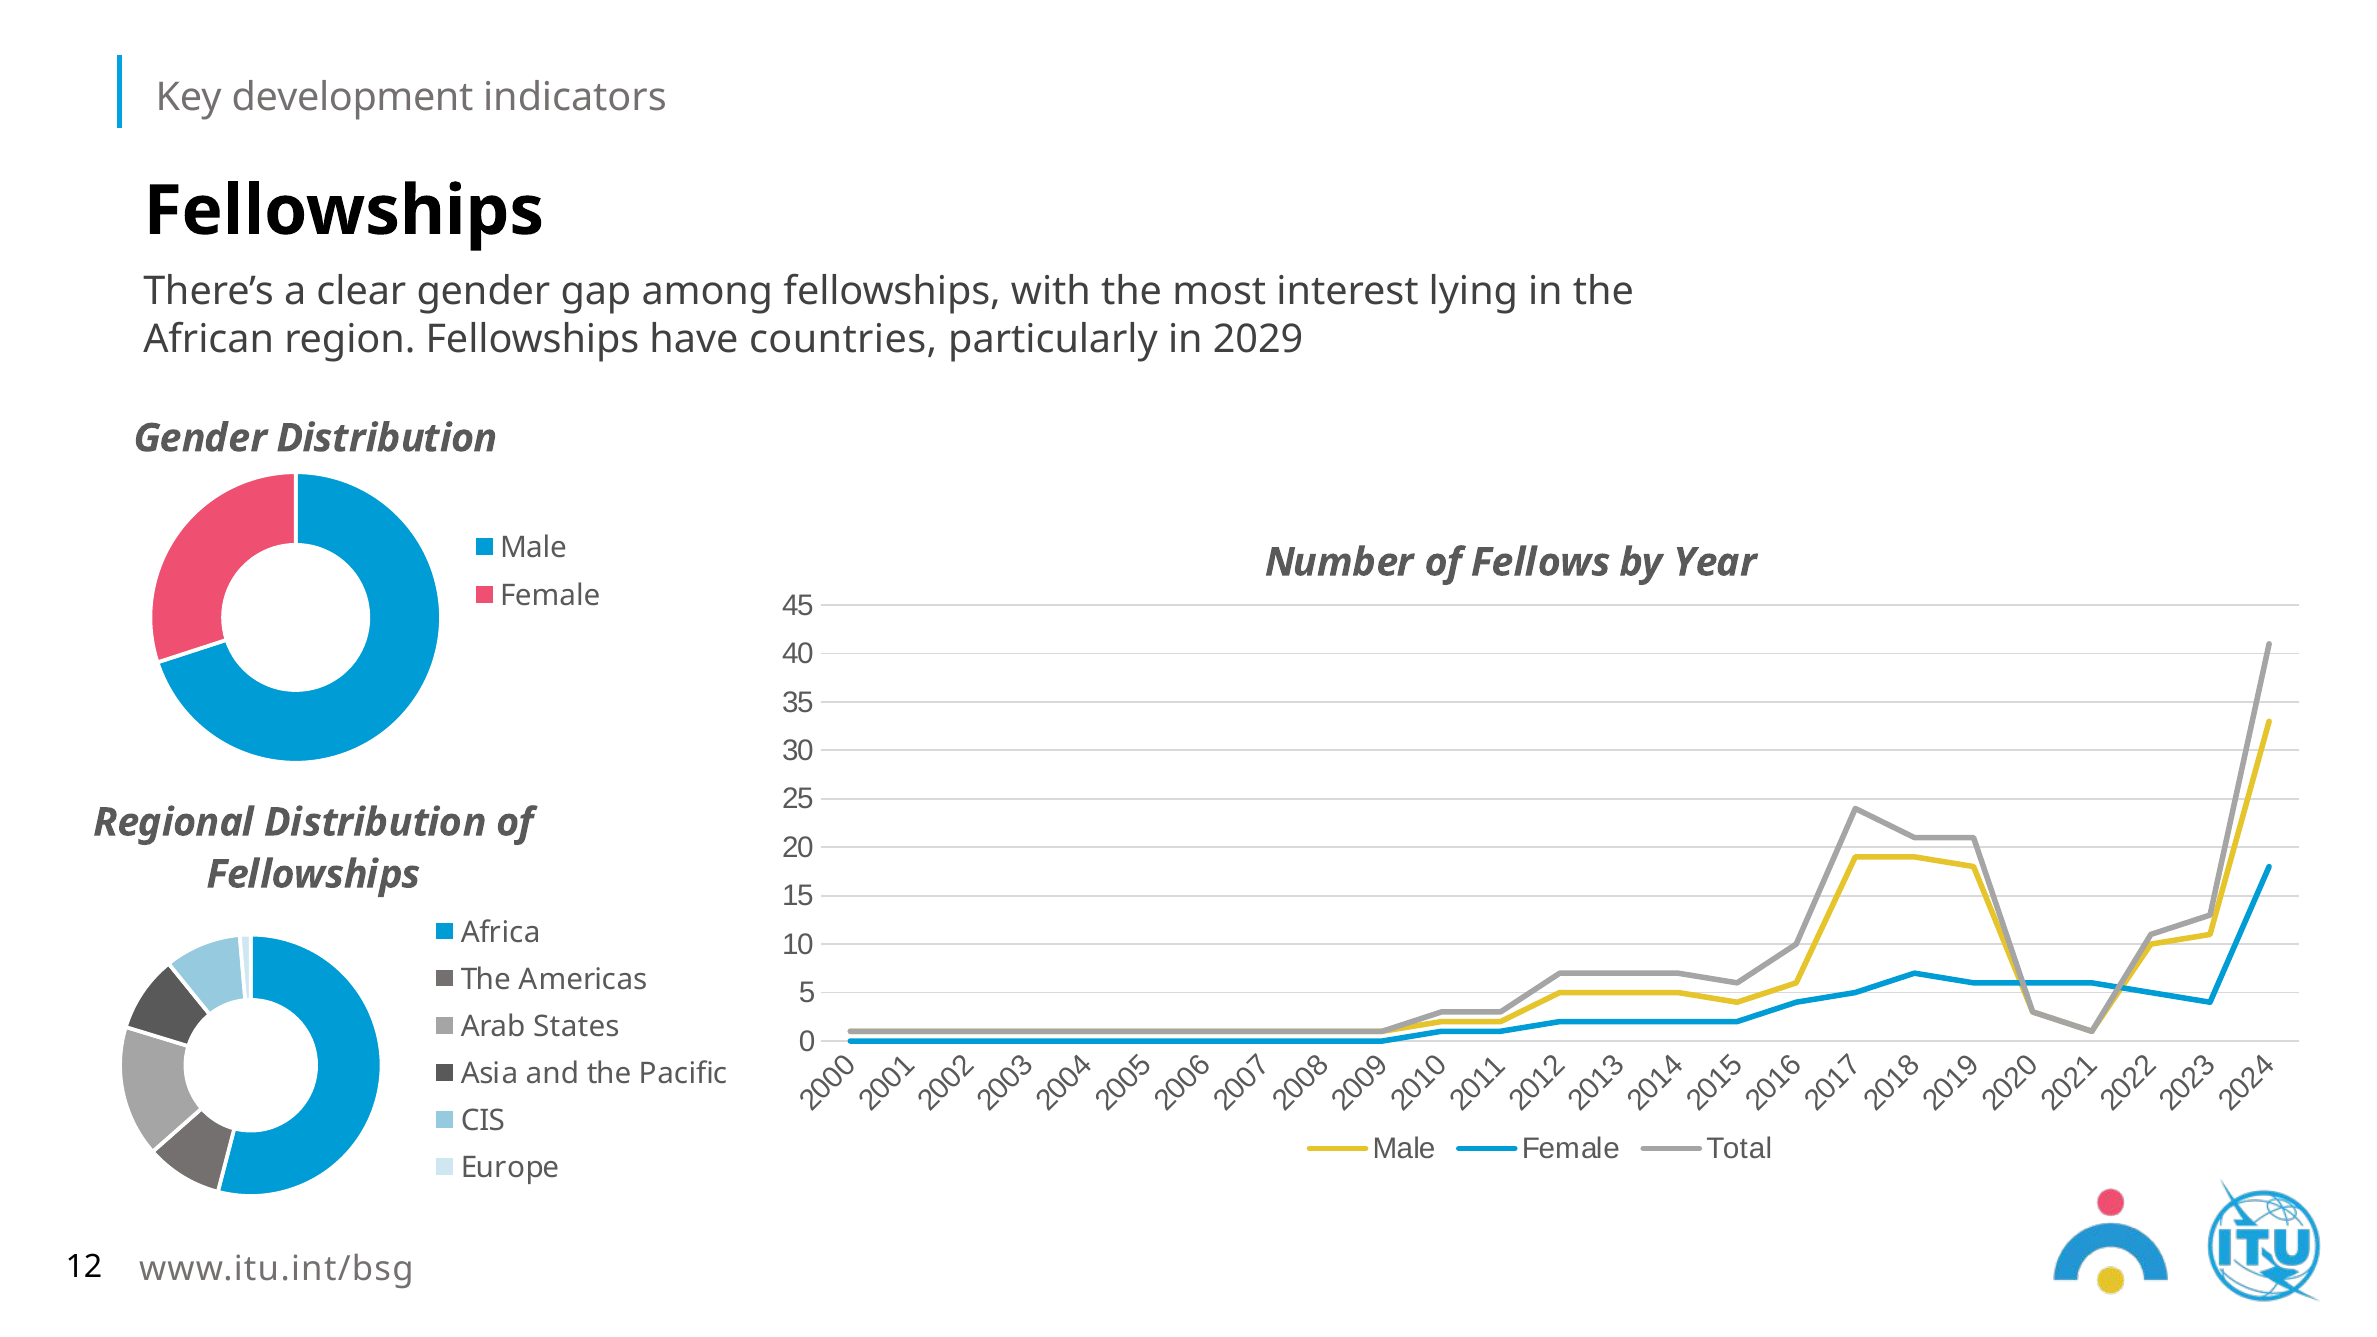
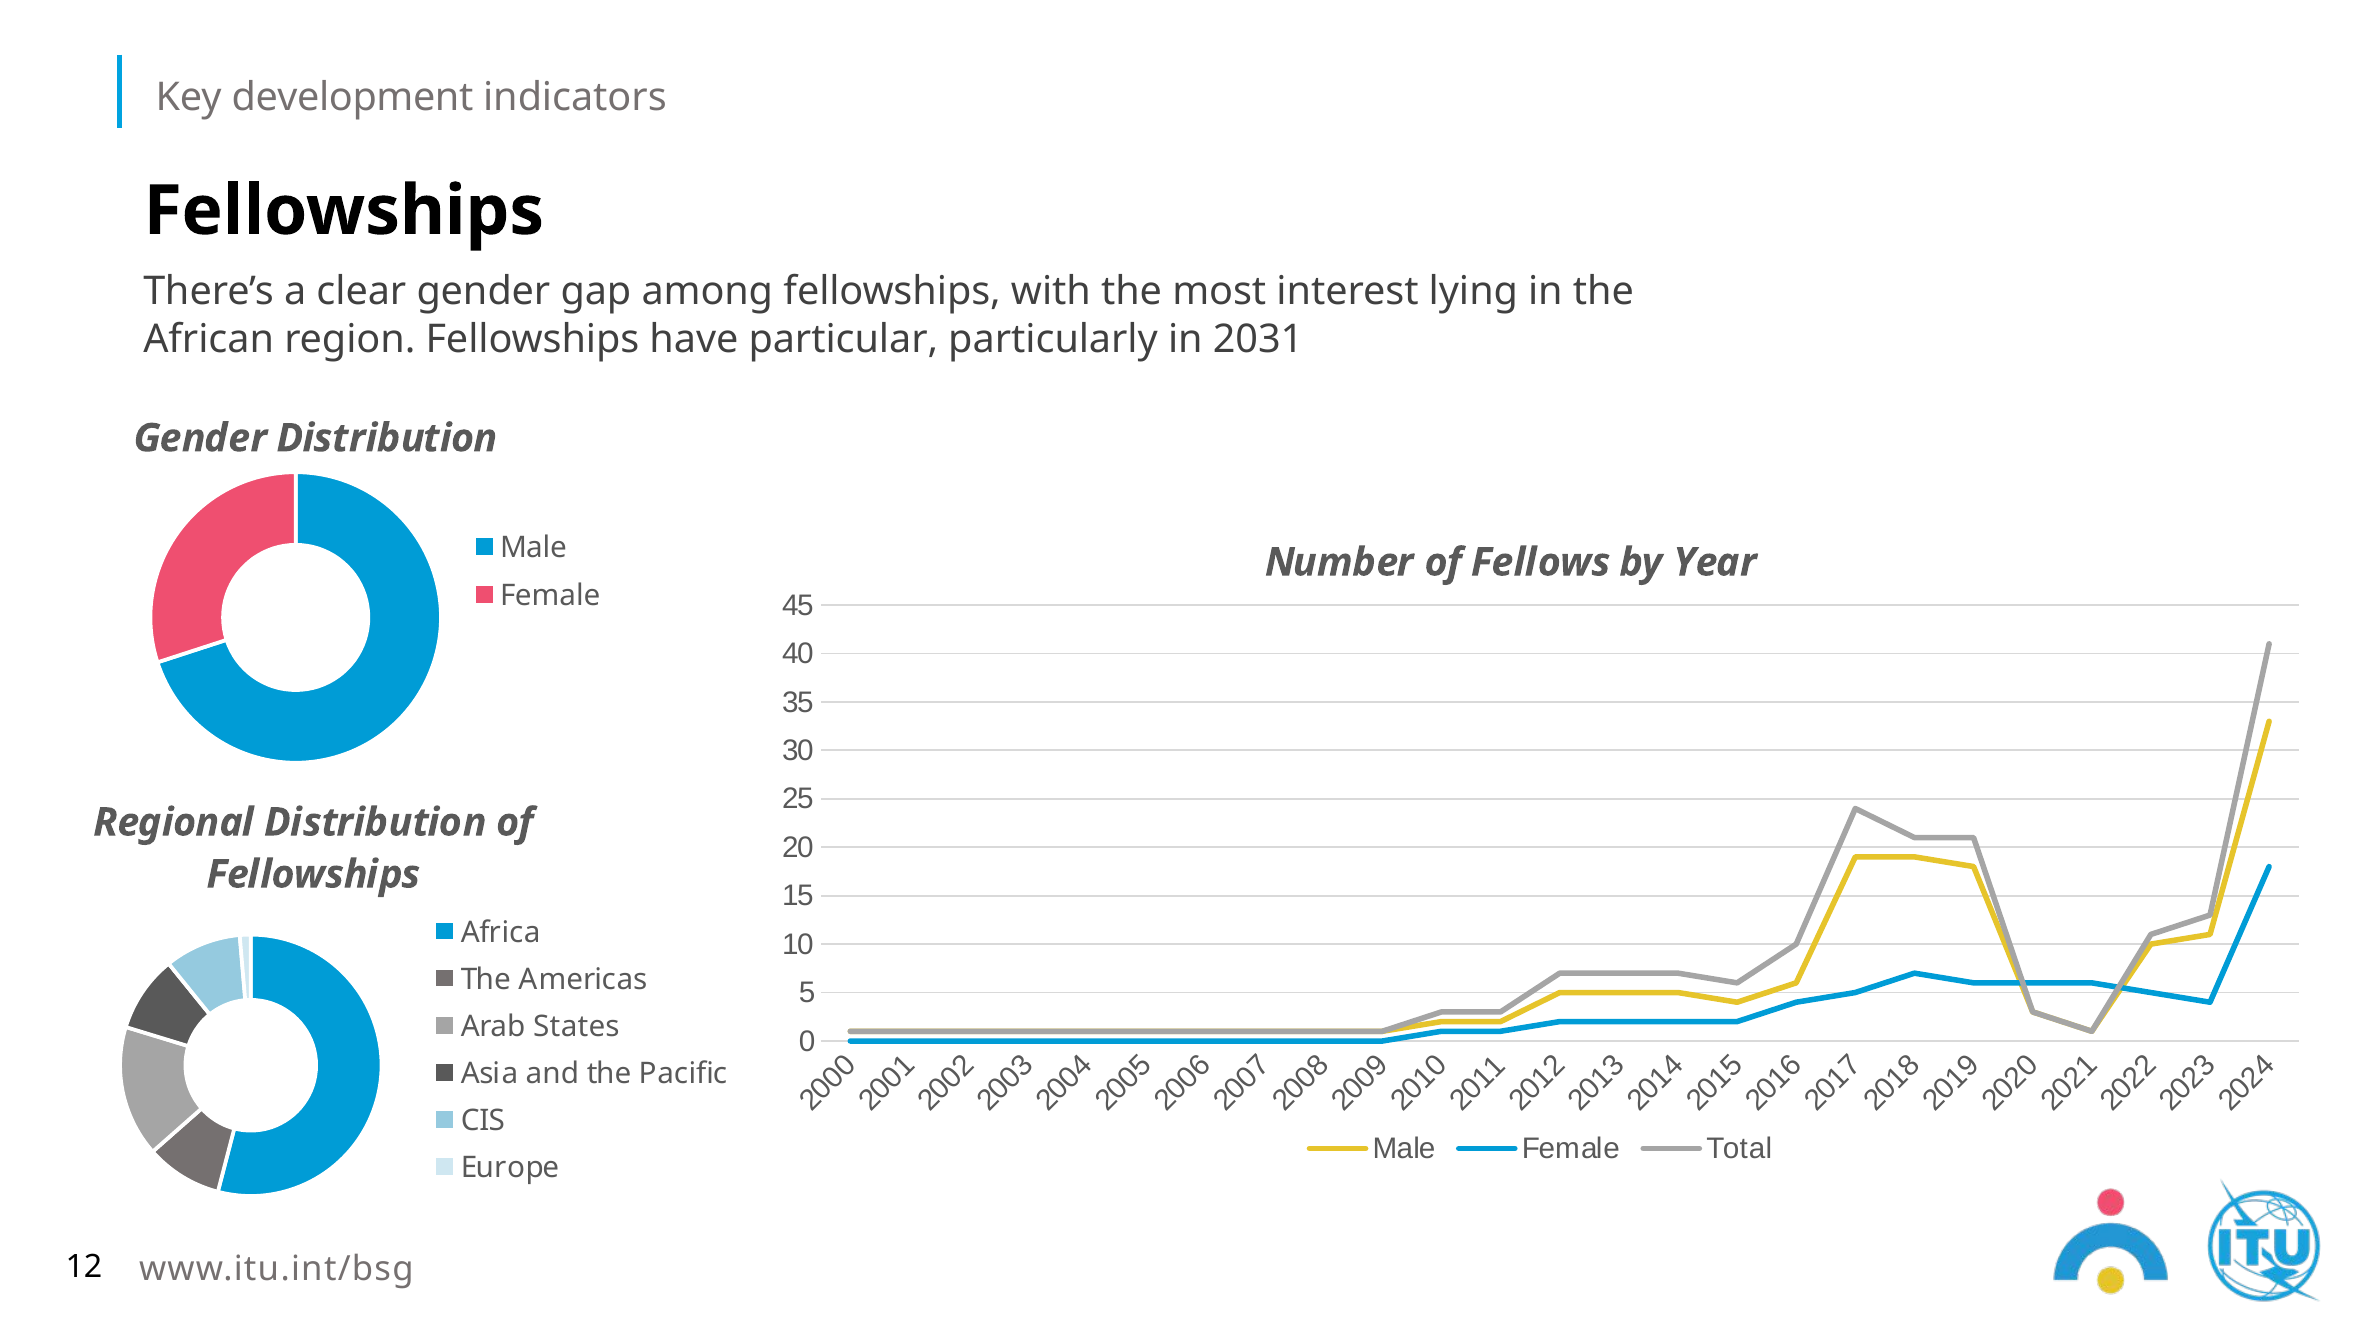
countries: countries -> particular
2029: 2029 -> 2031
